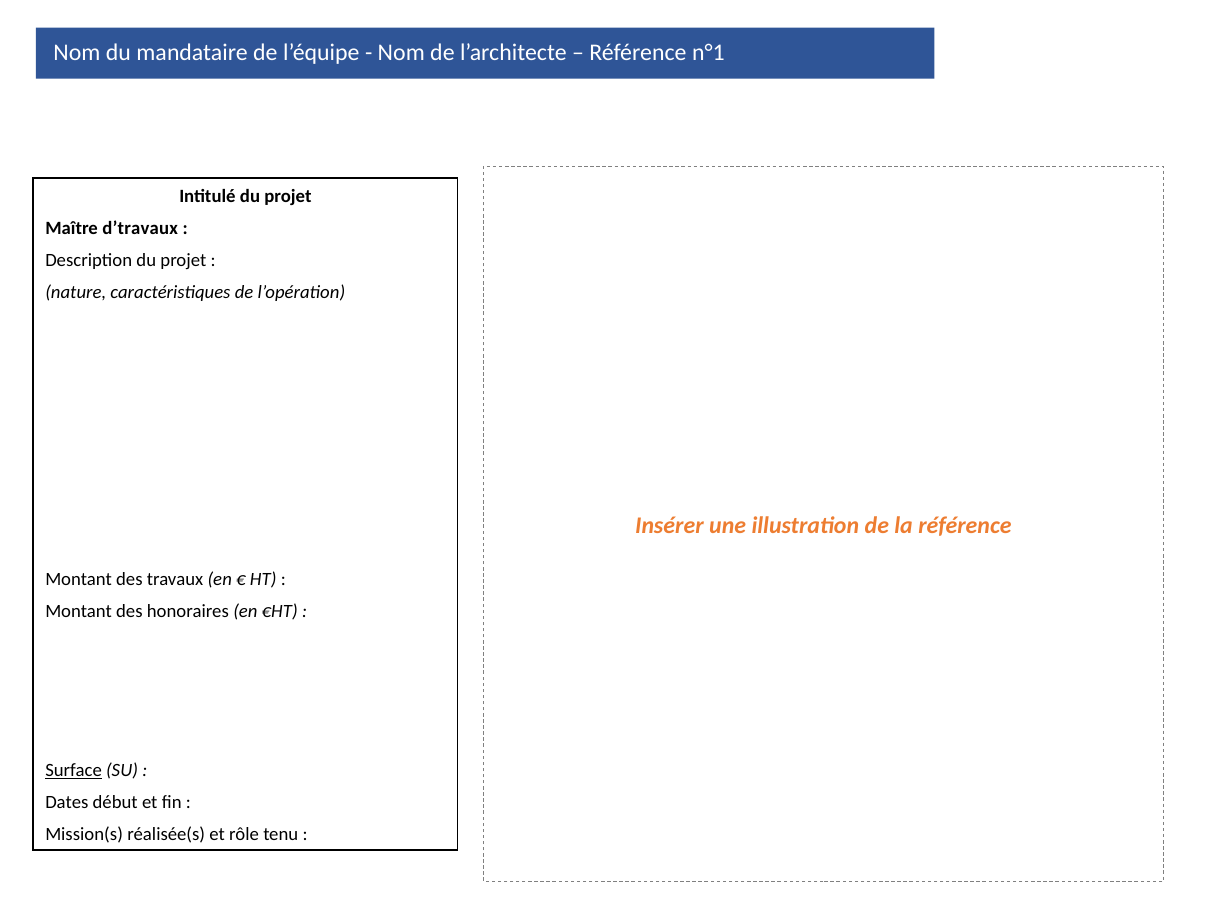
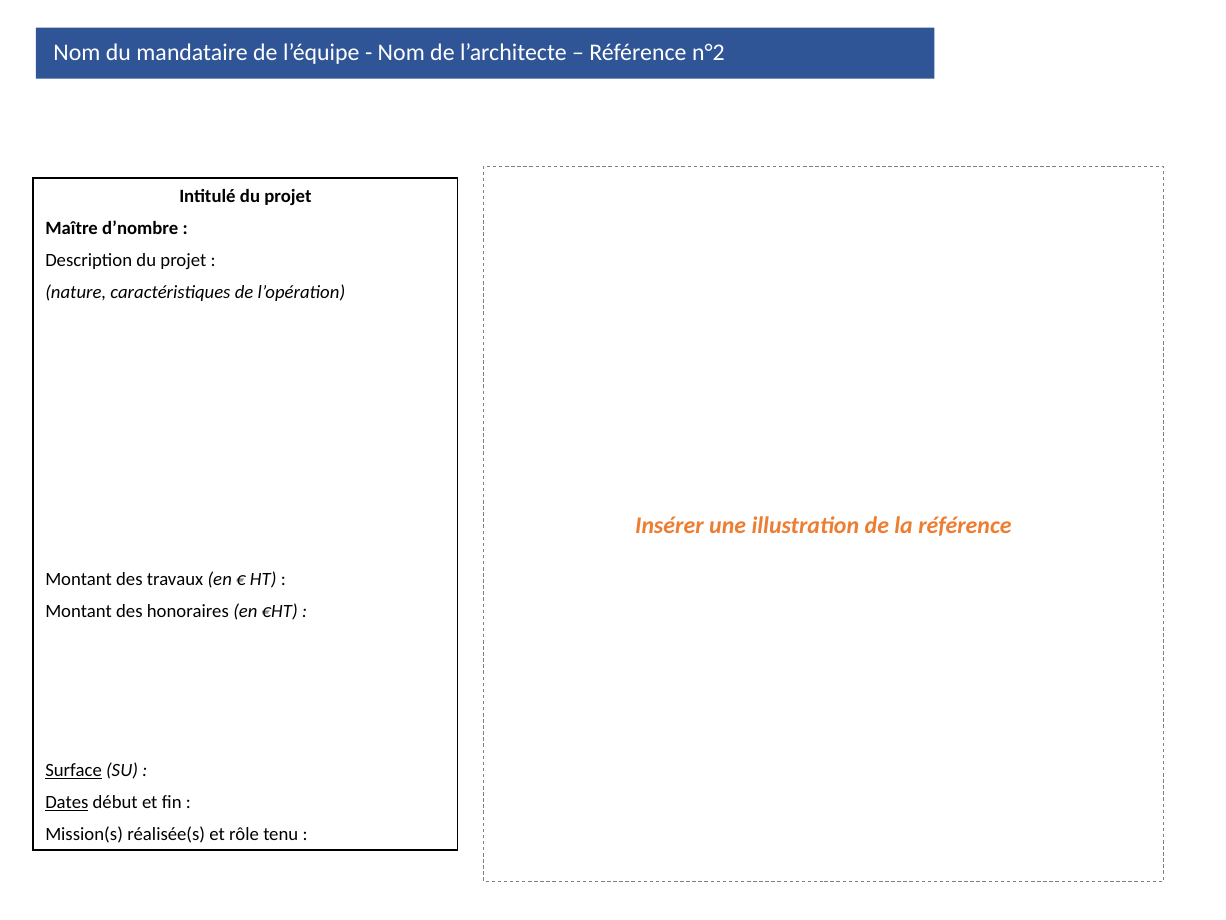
n°1: n°1 -> n°2
d’travaux: d’travaux -> d’nombre
Dates underline: none -> present
